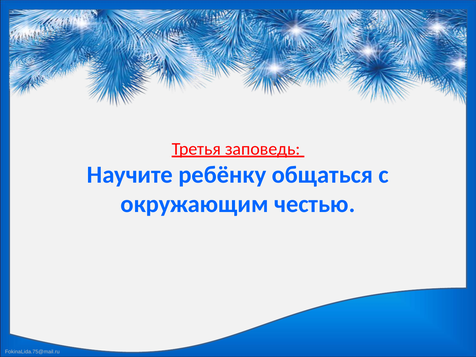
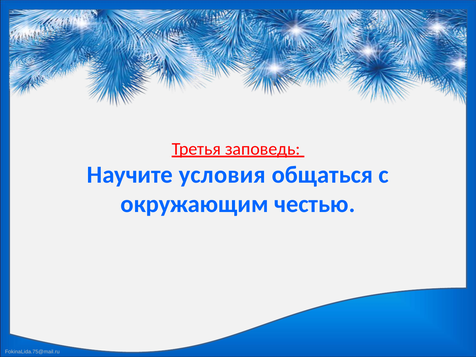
ребёнку: ребёнку -> условия
